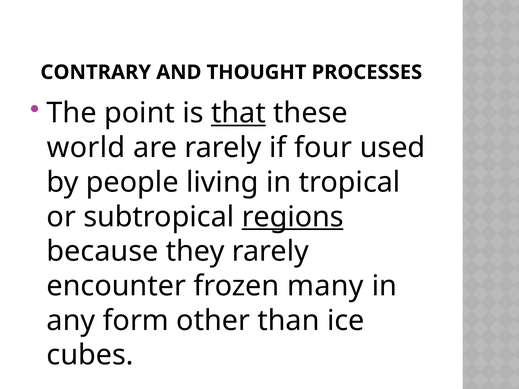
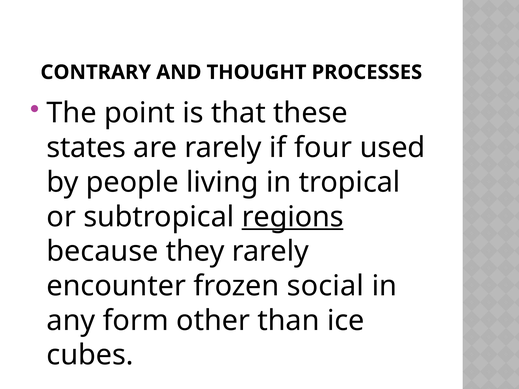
that underline: present -> none
world: world -> states
many: many -> social
